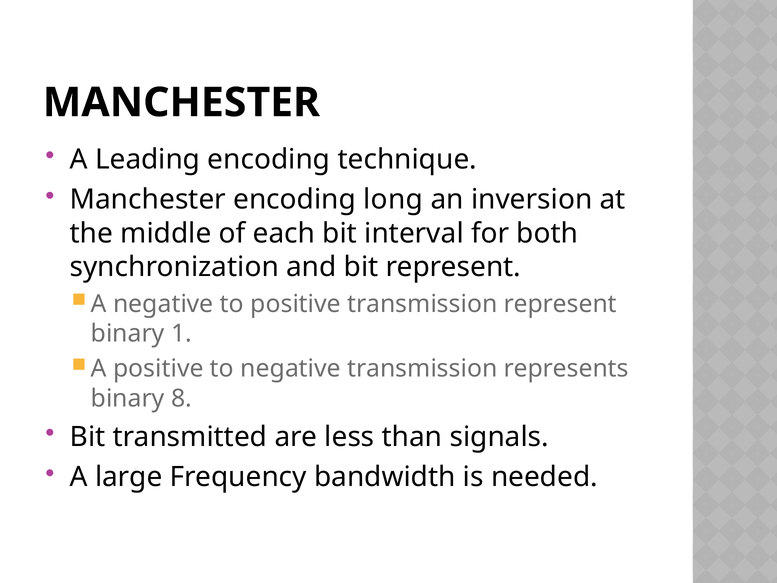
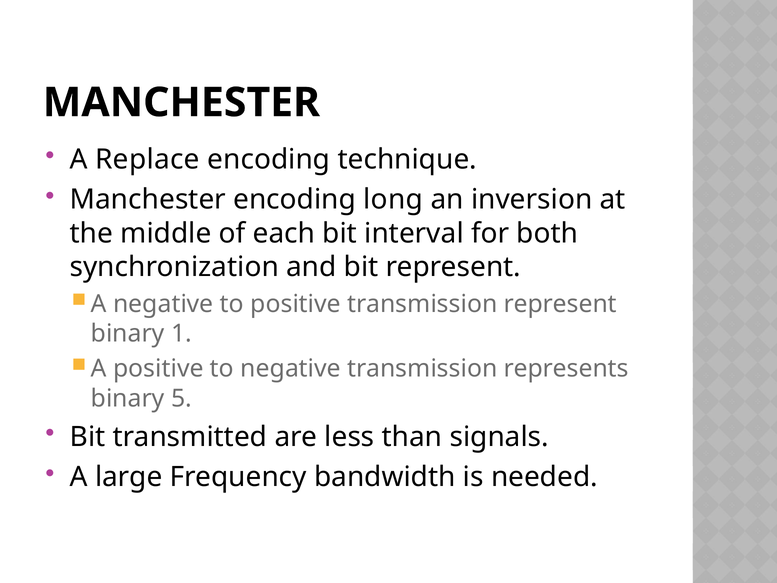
Leading: Leading -> Replace
8: 8 -> 5
